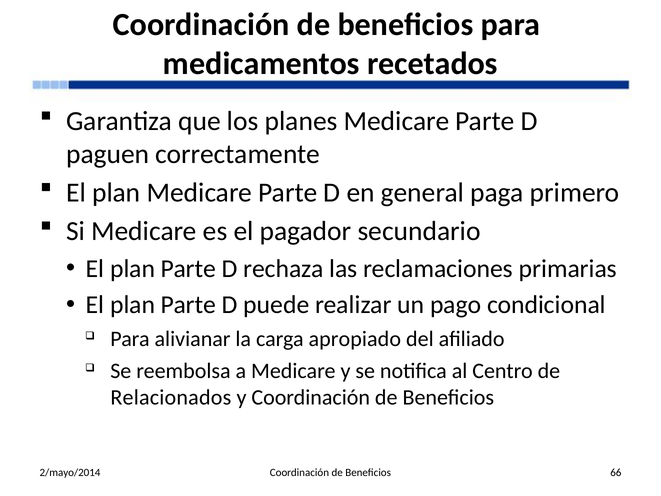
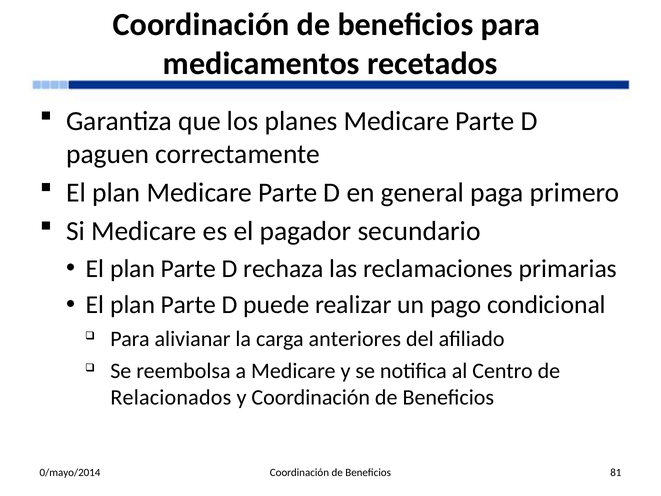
apropiado: apropiado -> anteriores
2/mayo/2014: 2/mayo/2014 -> 0/mayo/2014
66: 66 -> 81
